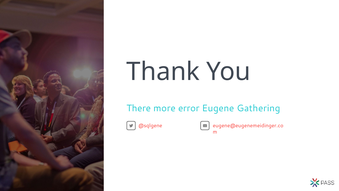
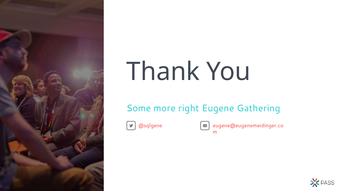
There: There -> Some
error: error -> right
